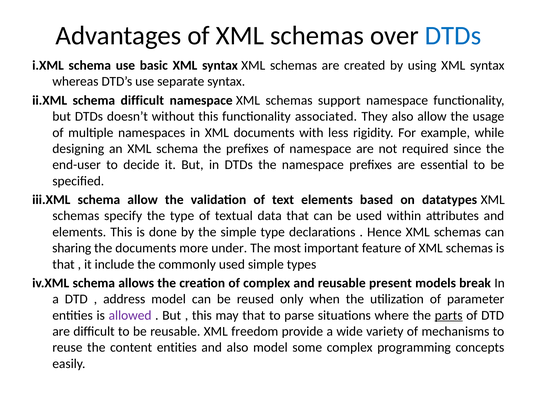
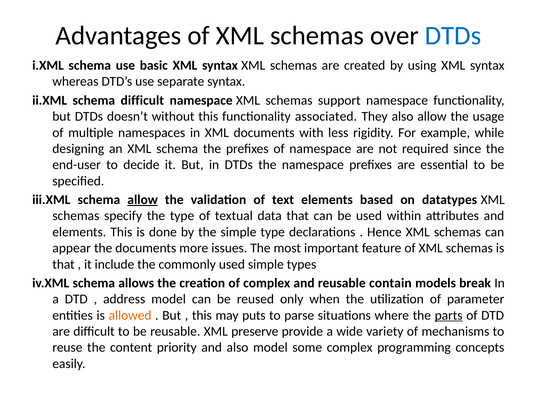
allow at (143, 200) underline: none -> present
sharing: sharing -> appear
under: under -> issues
present: present -> contain
allowed colour: purple -> orange
may that: that -> puts
freedom: freedom -> preserve
content entities: entities -> priority
